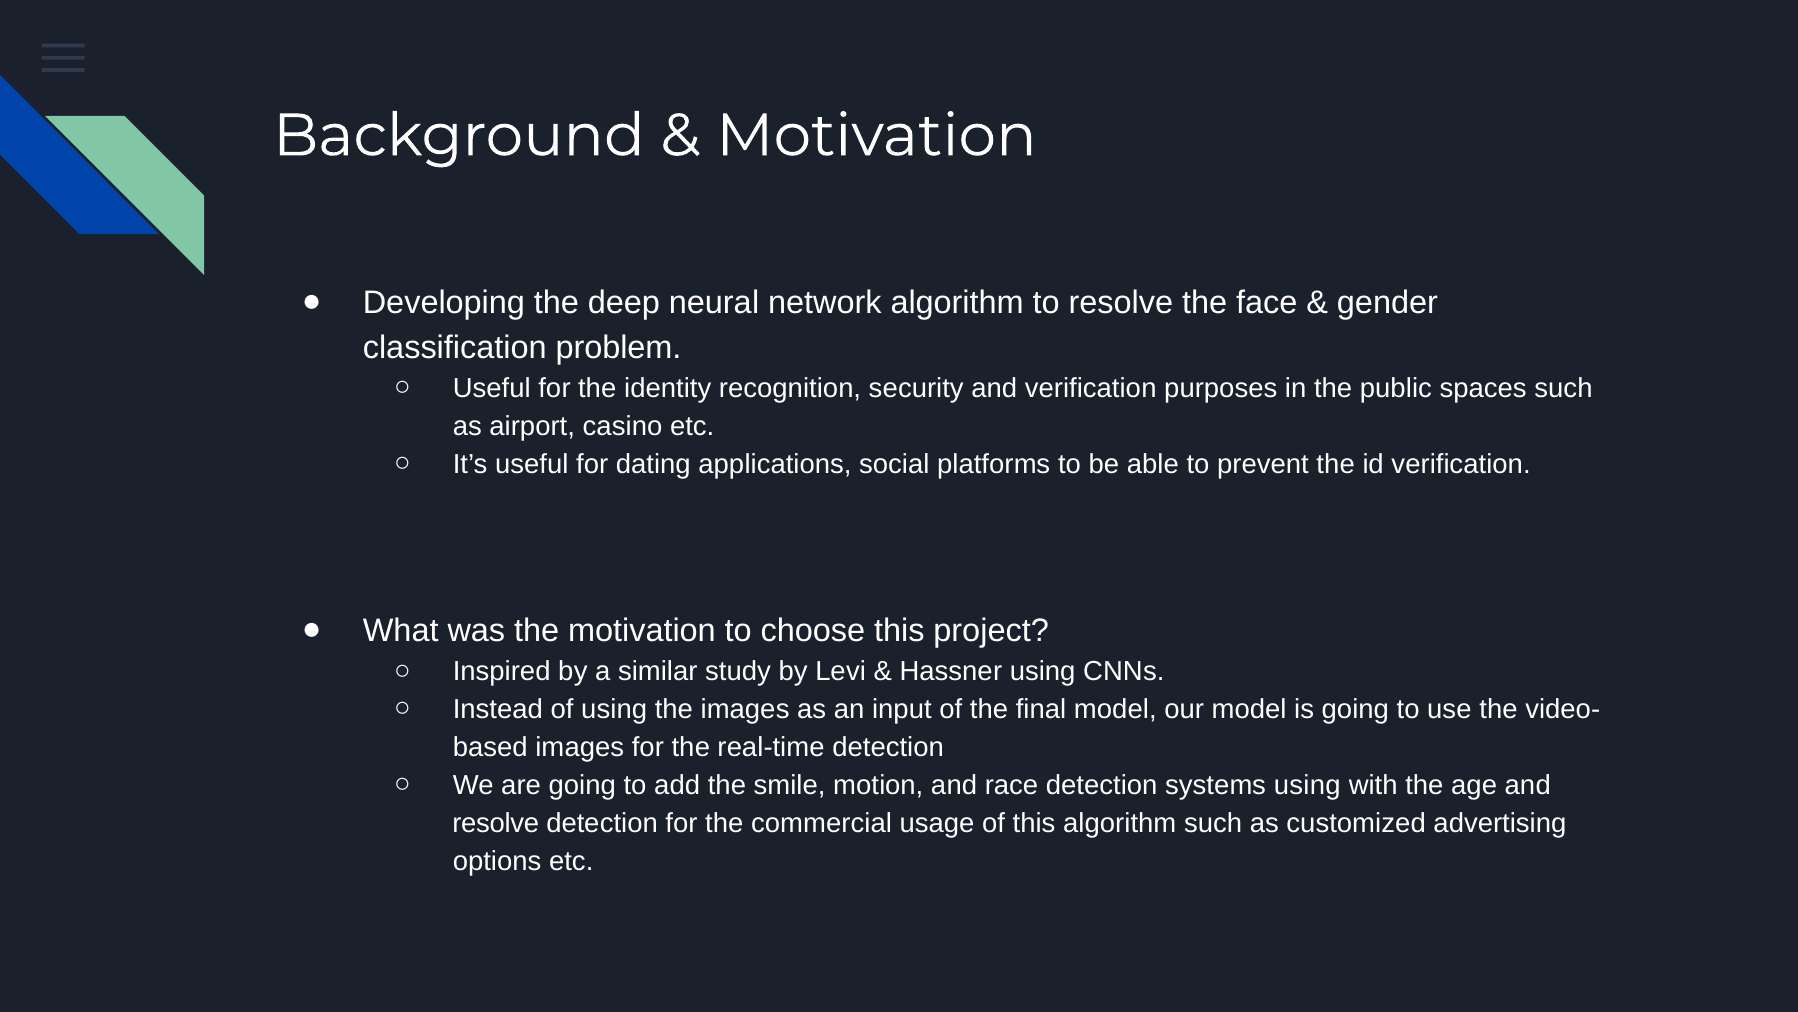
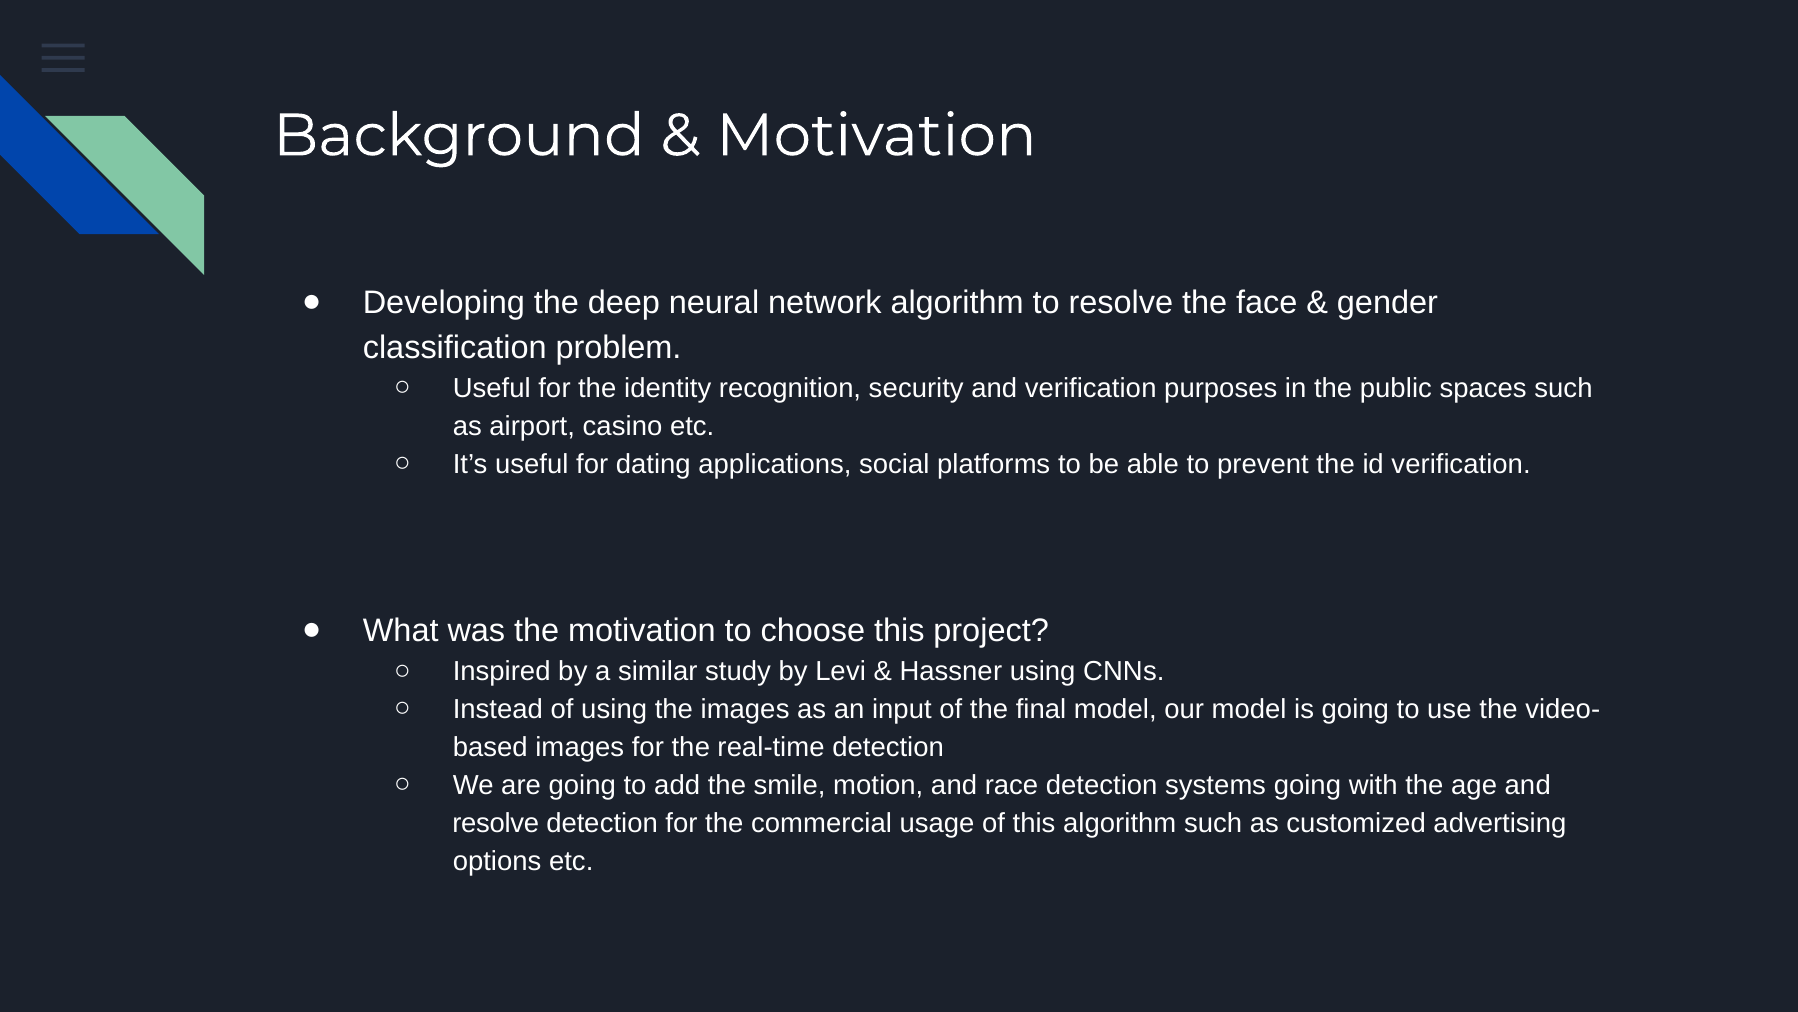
systems using: using -> going
